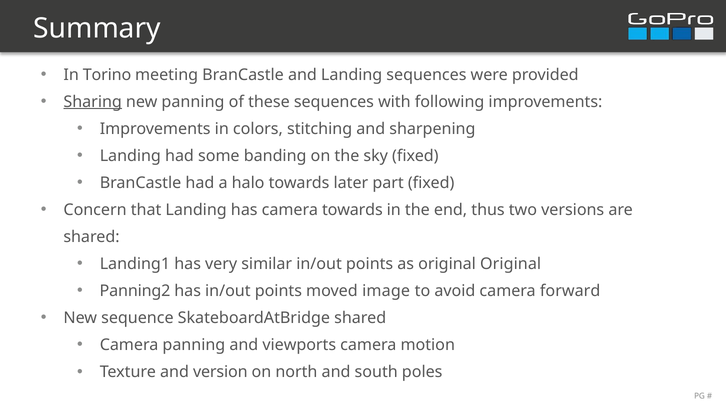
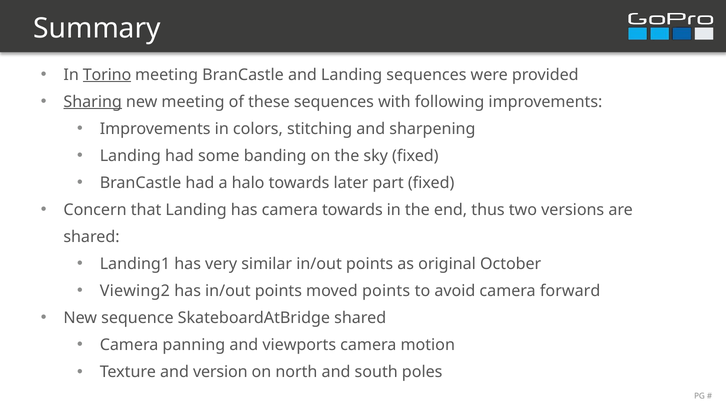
Torino underline: none -> present
new panning: panning -> meeting
original Original: Original -> October
Panning2: Panning2 -> Viewing2
moved image: image -> points
